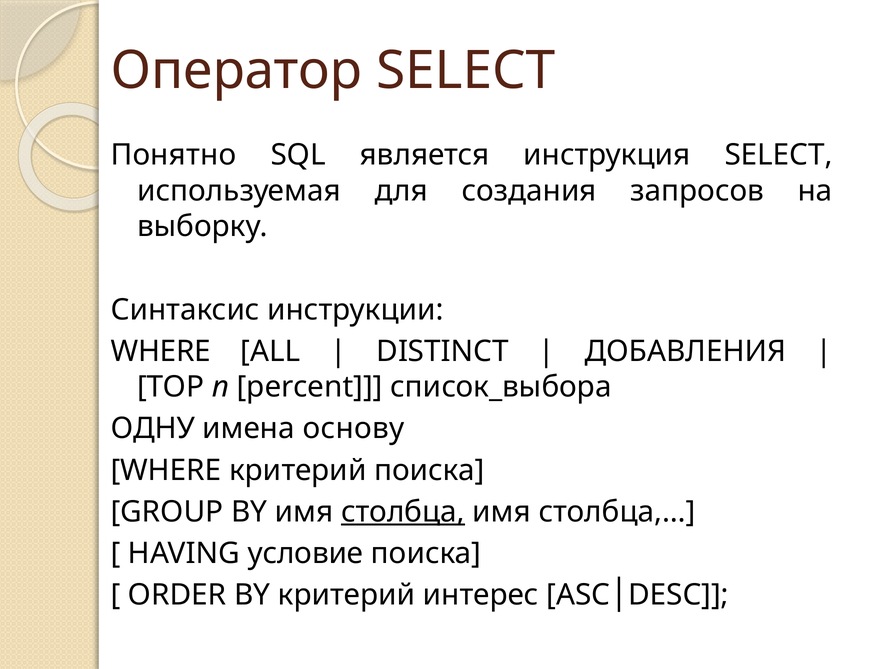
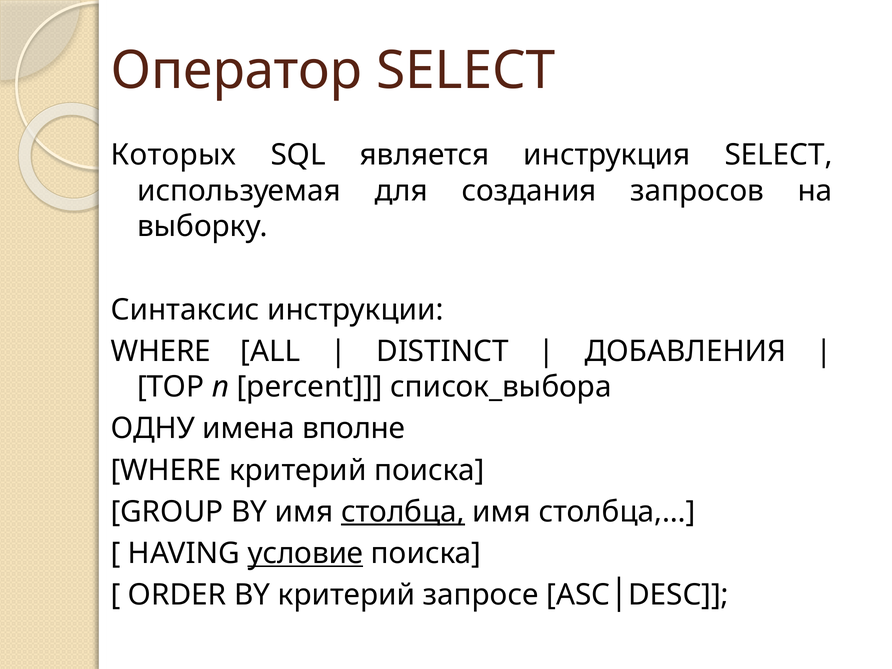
Понятно: Понятно -> Которых
основу: основу -> вполне
условие underline: none -> present
интерес: интерес -> запросе
